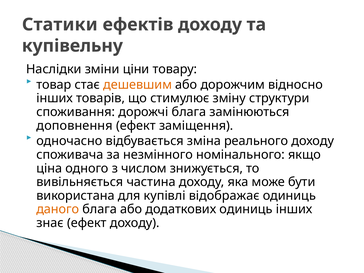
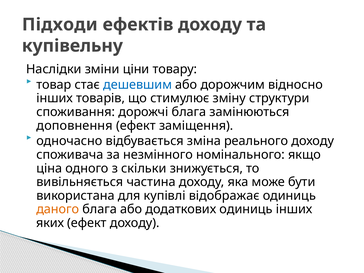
Статики: Статики -> Підходи
дешевшим colour: orange -> blue
числом: числом -> скільки
знає: знає -> яких
